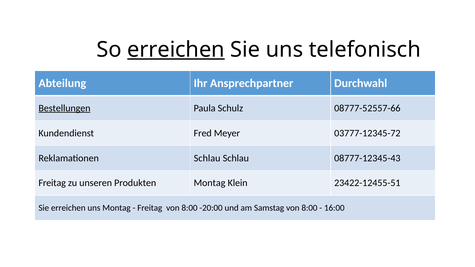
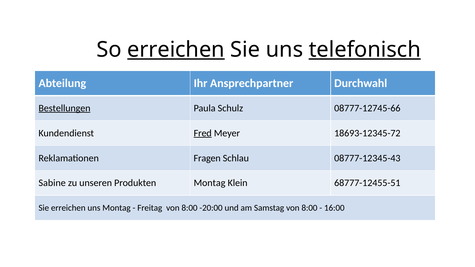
telefonisch underline: none -> present
08777-52557-66: 08777-52557-66 -> 08777-12745-66
Fred underline: none -> present
03777-12345-72: 03777-12345-72 -> 18693-12345-72
Reklamationen Schlau: Schlau -> Fragen
Freitag at (52, 183): Freitag -> Sabine
23422-12455-51: 23422-12455-51 -> 68777-12455-51
